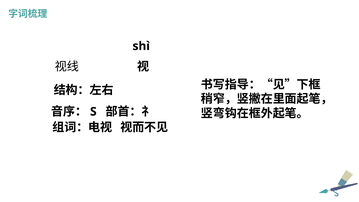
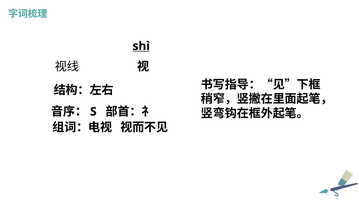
shì underline: none -> present
